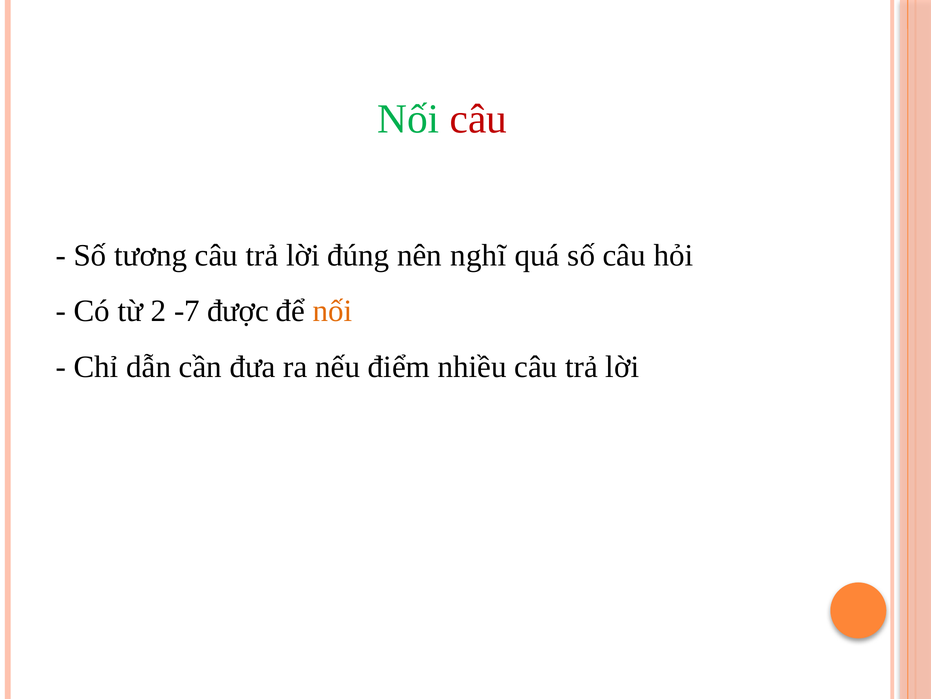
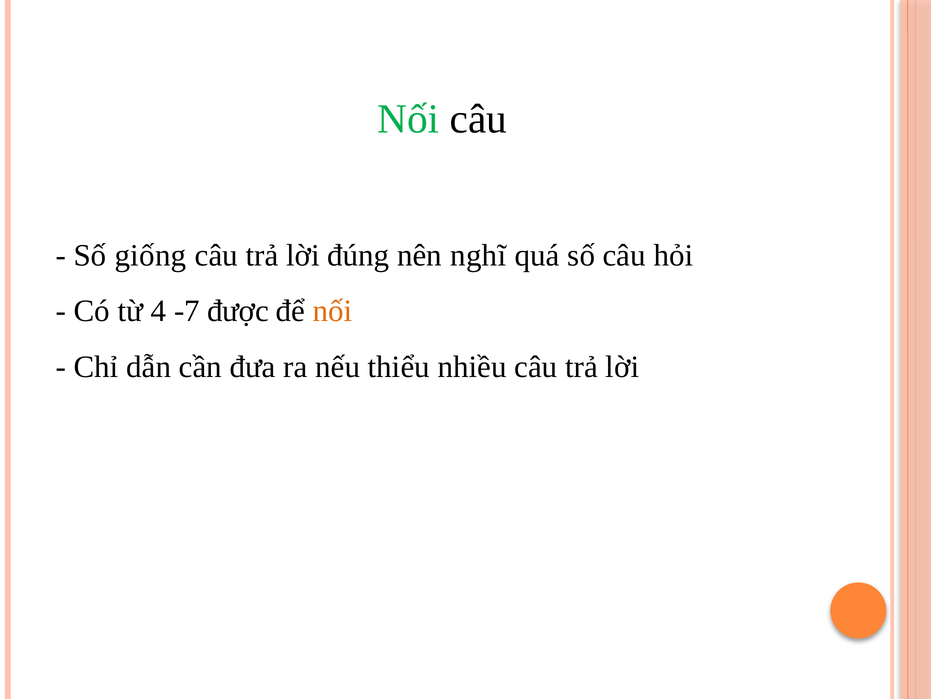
câu at (478, 119) colour: red -> black
tương: tương -> giống
2: 2 -> 4
điểm: điểm -> thiểu
